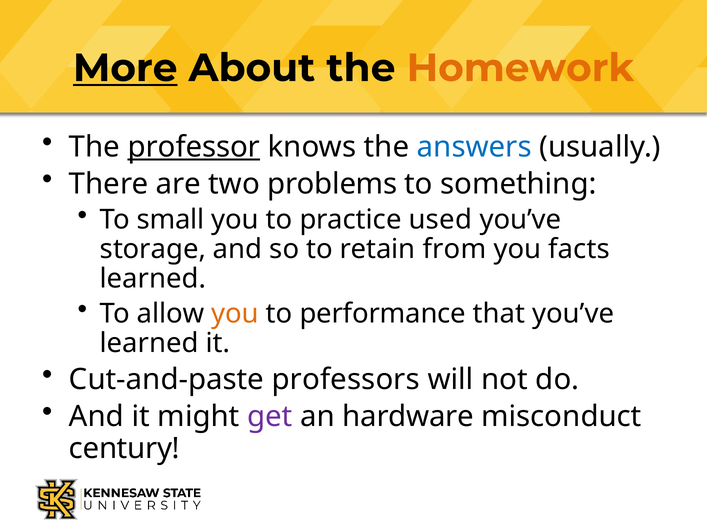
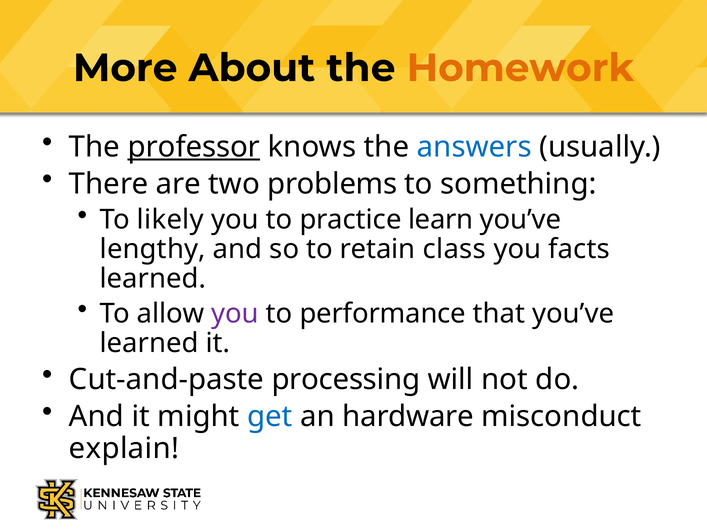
More underline: present -> none
small: small -> likely
used: used -> learn
storage: storage -> lengthy
from: from -> class
you at (235, 314) colour: orange -> purple
professors: professors -> processing
get colour: purple -> blue
century: century -> explain
